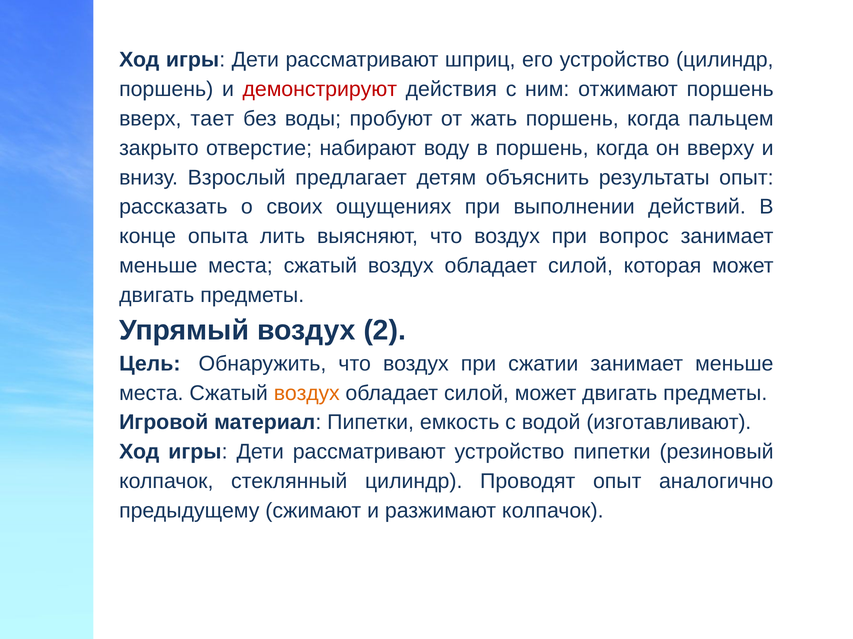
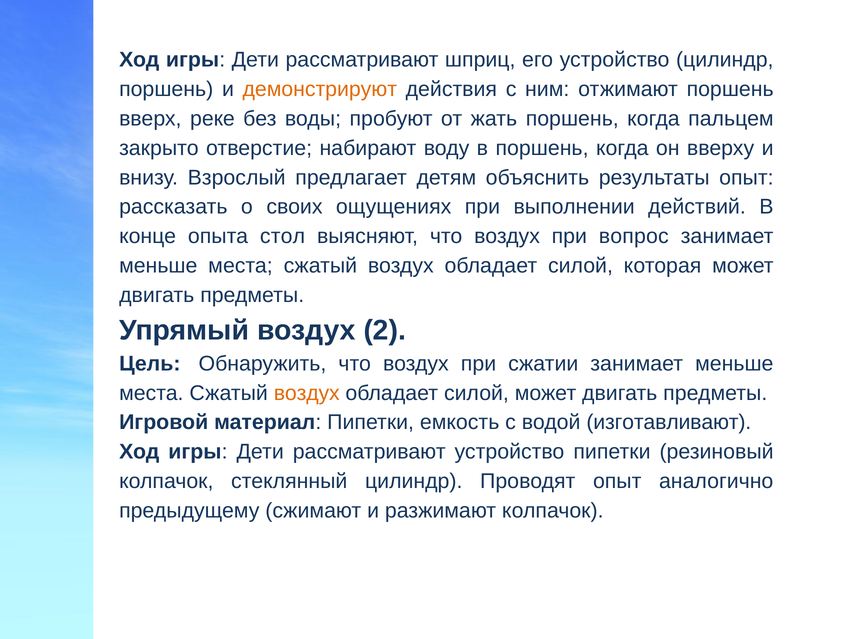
демонстрируют colour: red -> orange
тает: тает -> реке
лить: лить -> стол
